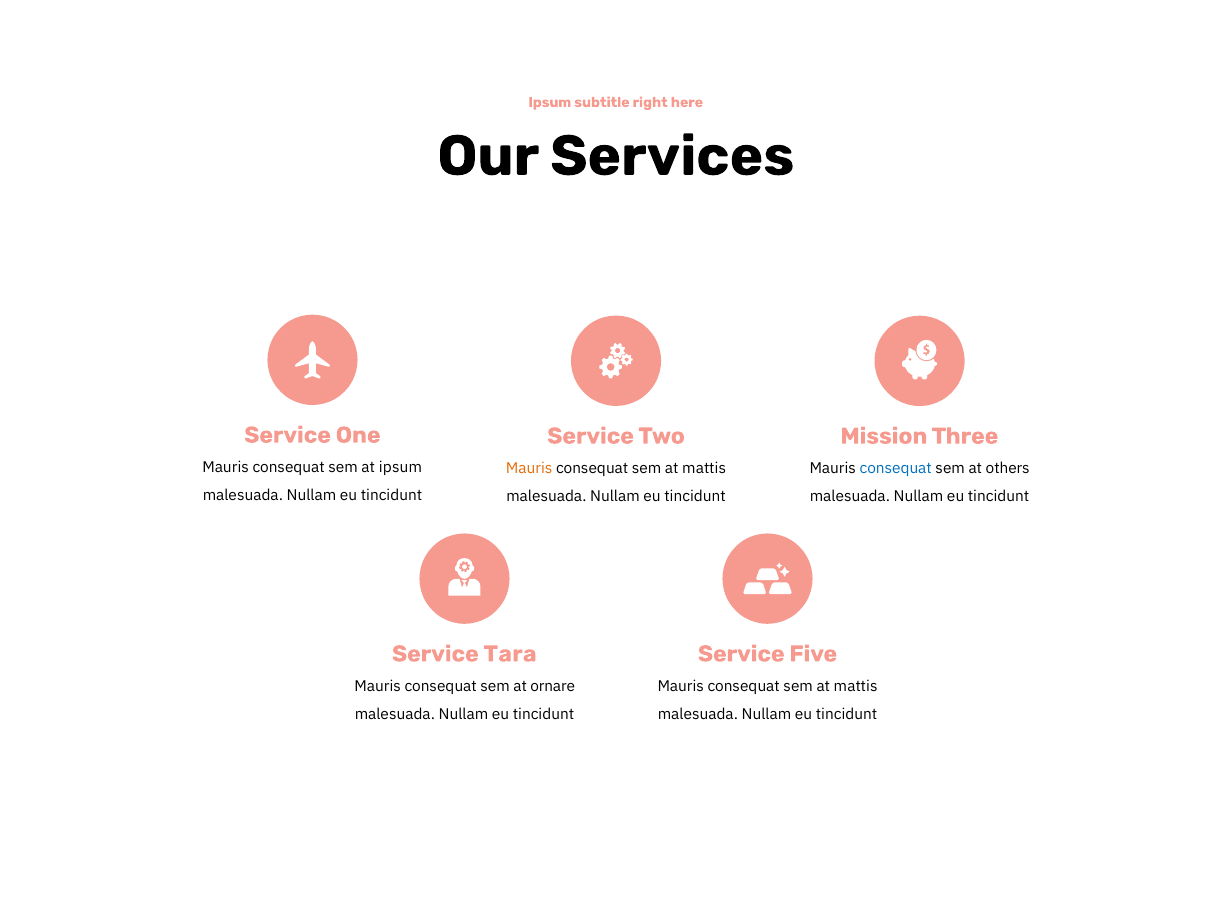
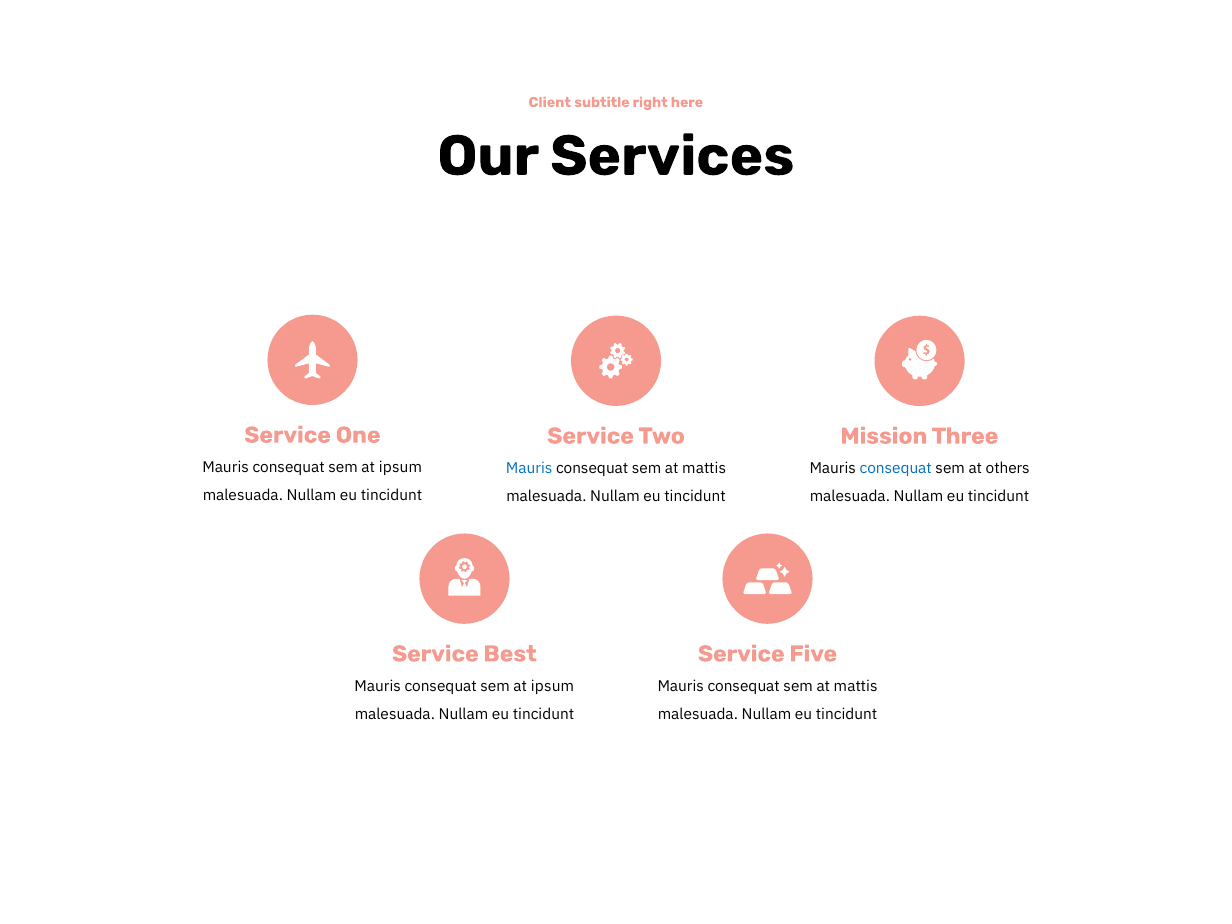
Ipsum at (550, 102): Ipsum -> Client
Mauris at (529, 468) colour: orange -> blue
Tara: Tara -> Best
ornare at (553, 686): ornare -> ipsum
